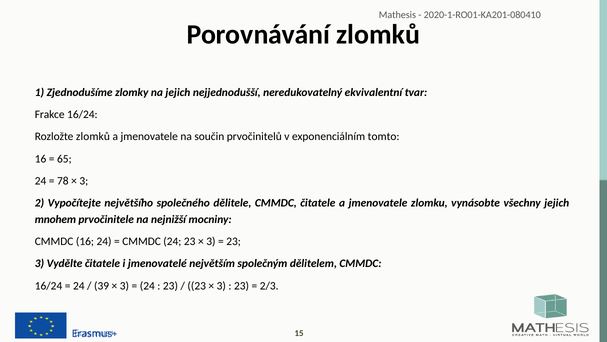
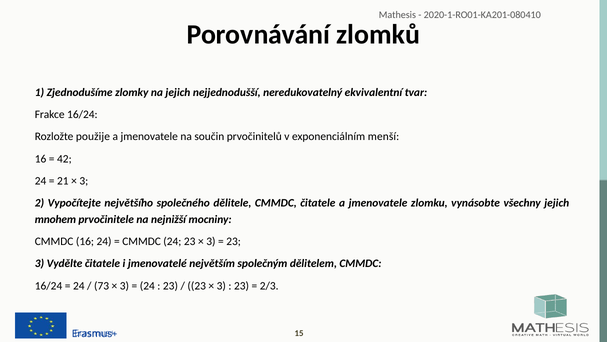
Rozložte zlomků: zlomků -> použije
tomto: tomto -> menší
65: 65 -> 42
78: 78 -> 21
39: 39 -> 73
